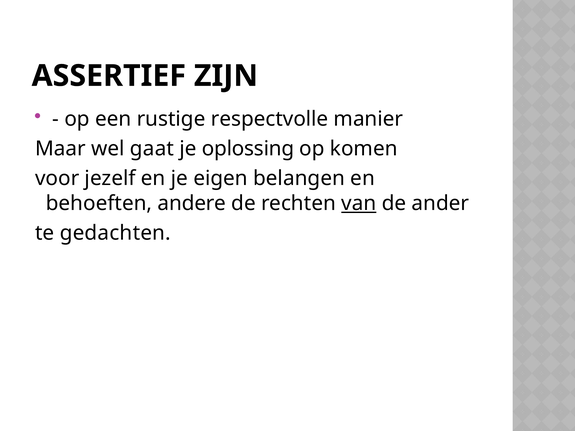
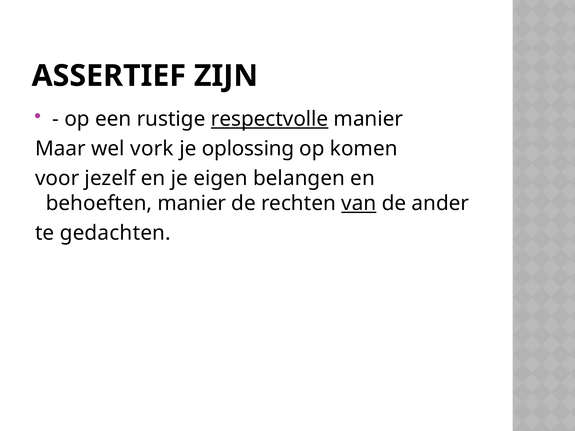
respectvolle underline: none -> present
gaat: gaat -> vork
behoeften andere: andere -> manier
